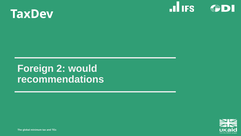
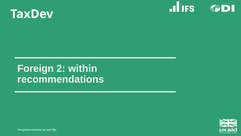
would: would -> within
